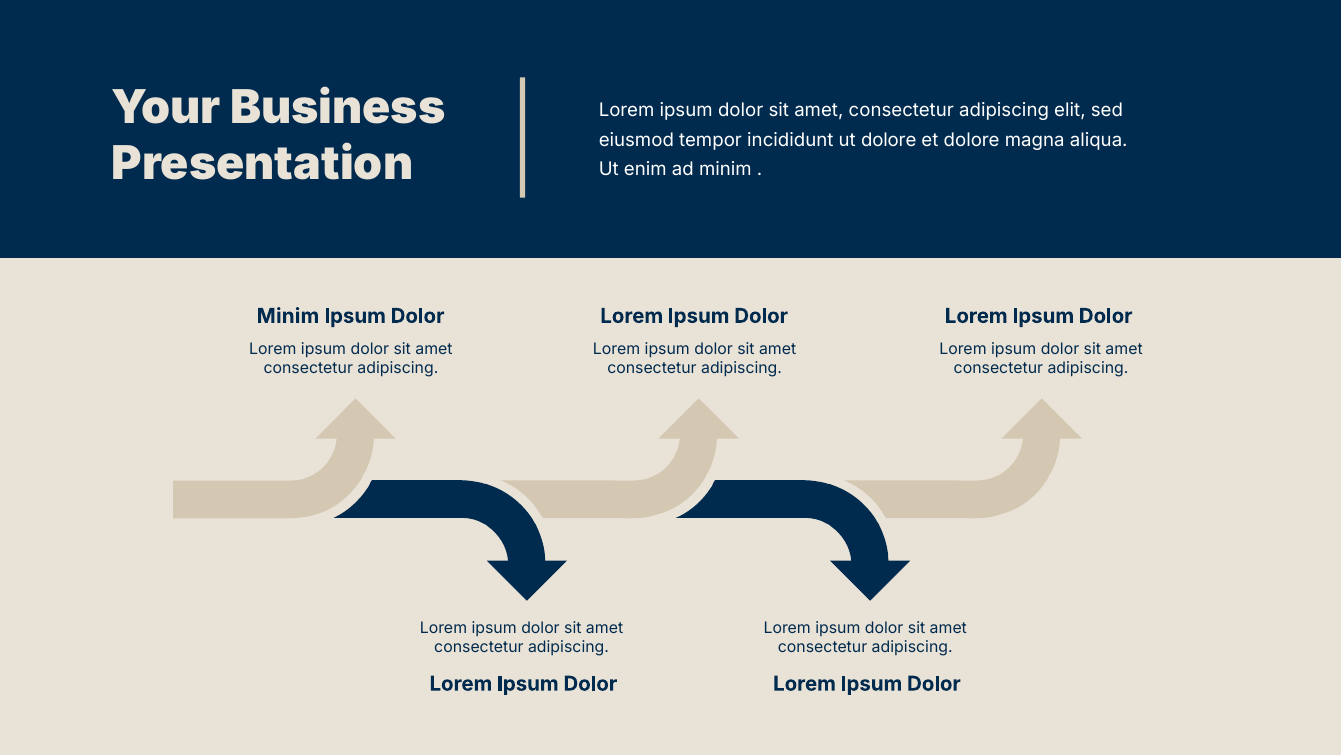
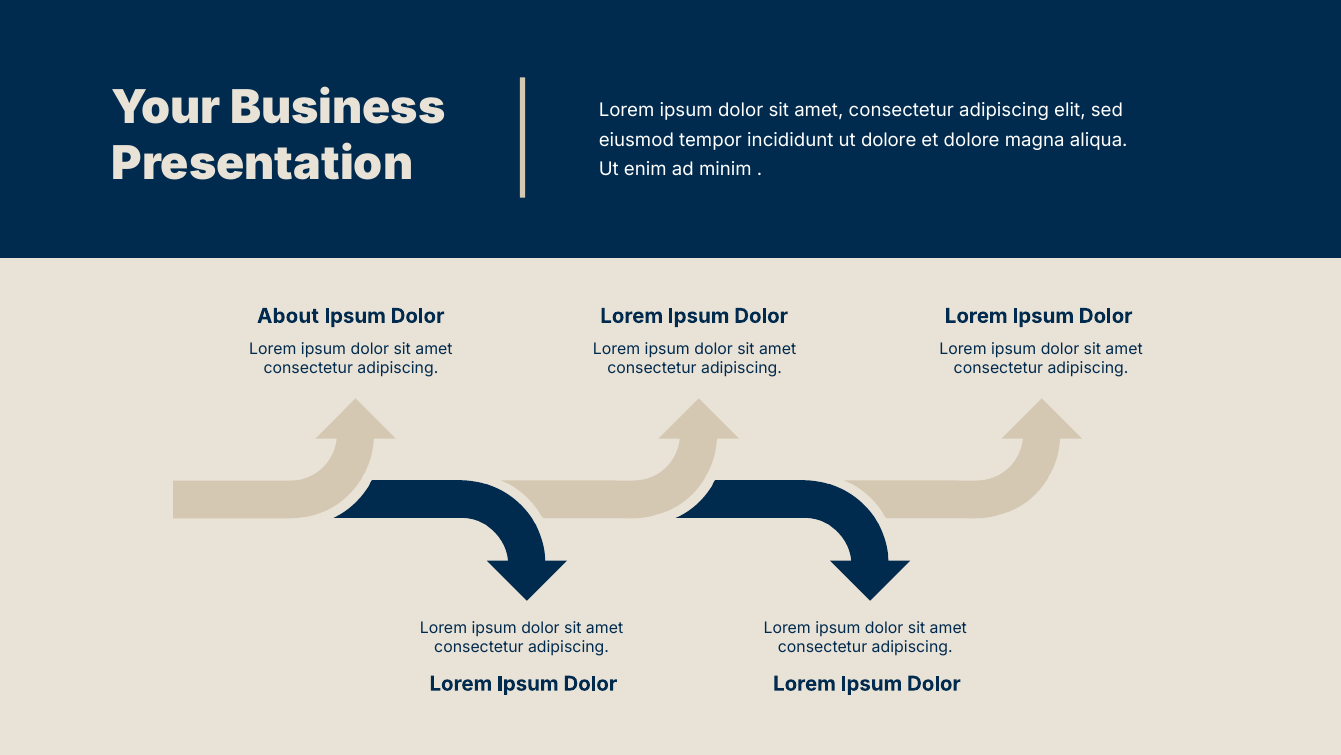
Minim at (288, 316): Minim -> About
